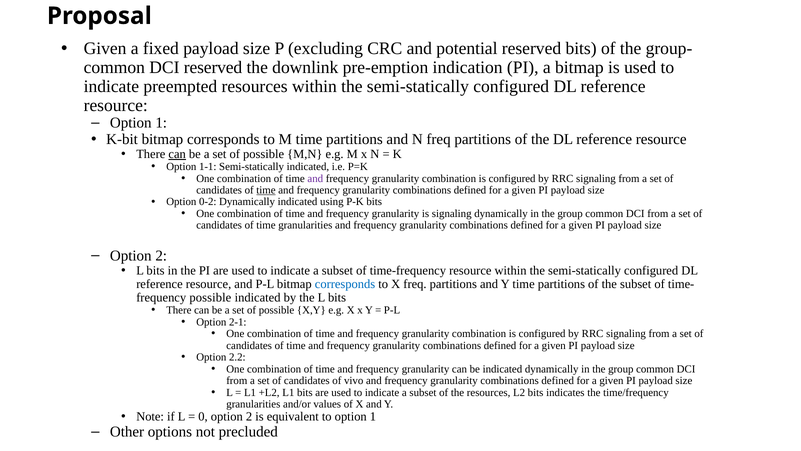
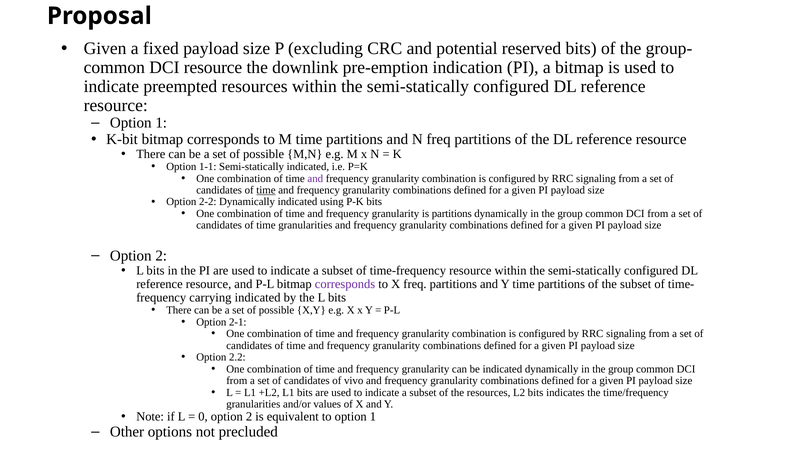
DCI reserved: reserved -> resource
can at (177, 154) underline: present -> none
0-2: 0-2 -> 2-2
is signaling: signaling -> partitions
corresponds at (345, 284) colour: blue -> purple
frequency possible: possible -> carrying
